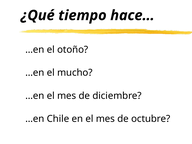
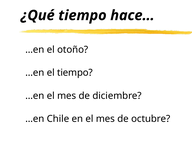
el mucho: mucho -> tiempo
